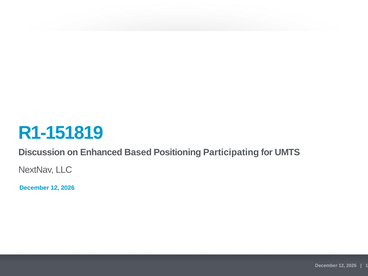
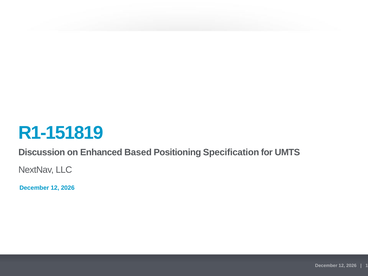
Participating: Participating -> Specification
